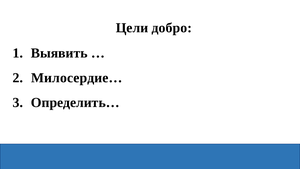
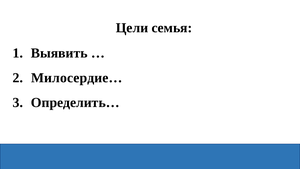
добро: добро -> семья
